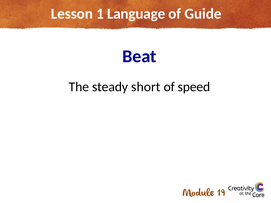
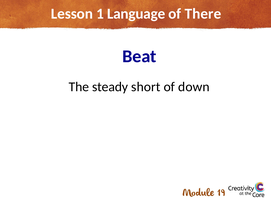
Guide: Guide -> There
speed: speed -> down
